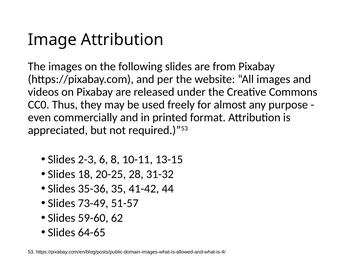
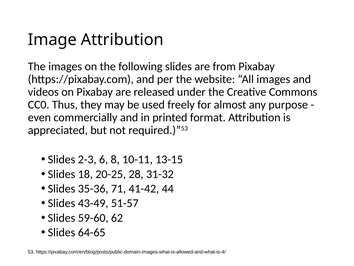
35: 35 -> 71
73-49: 73-49 -> 43-49
